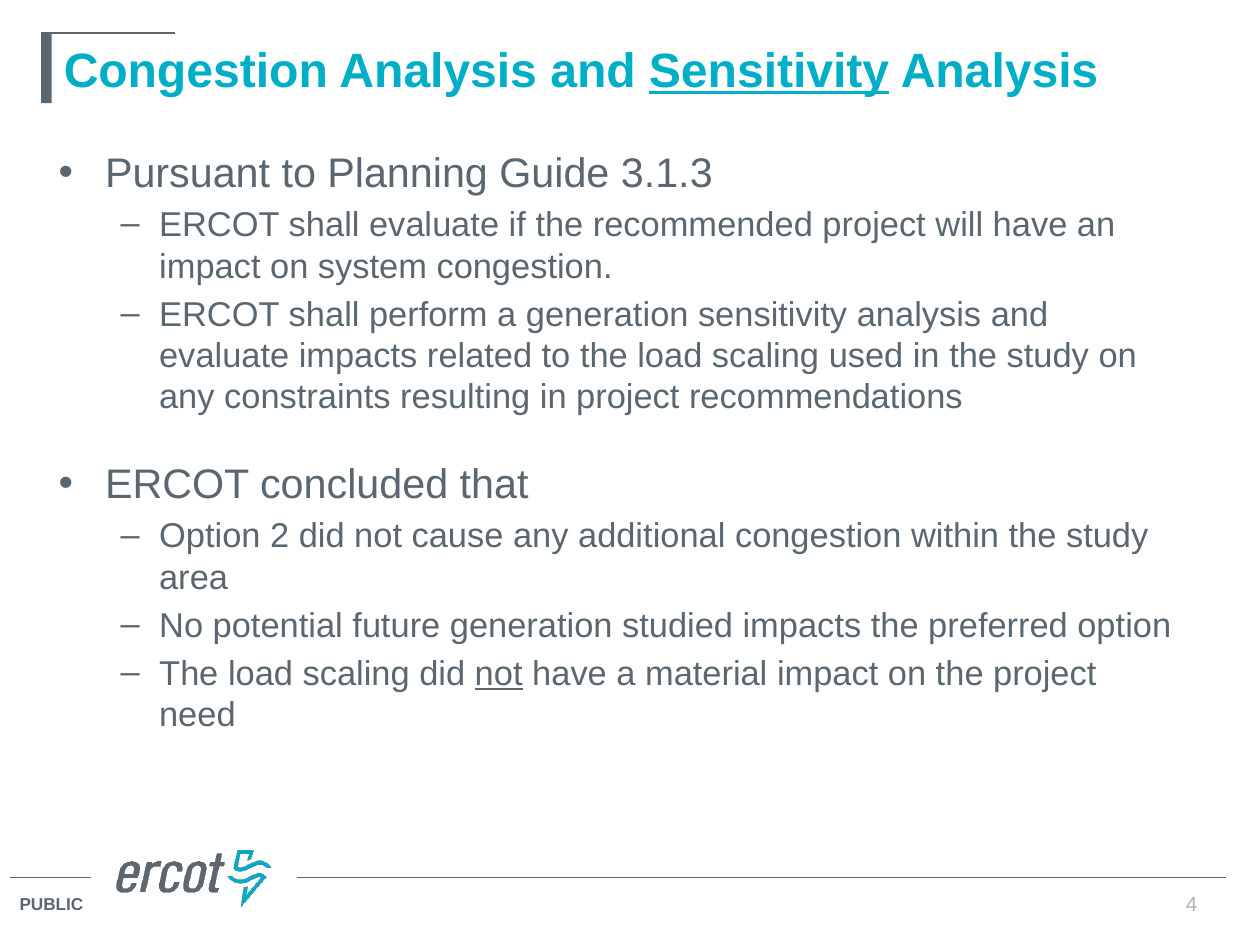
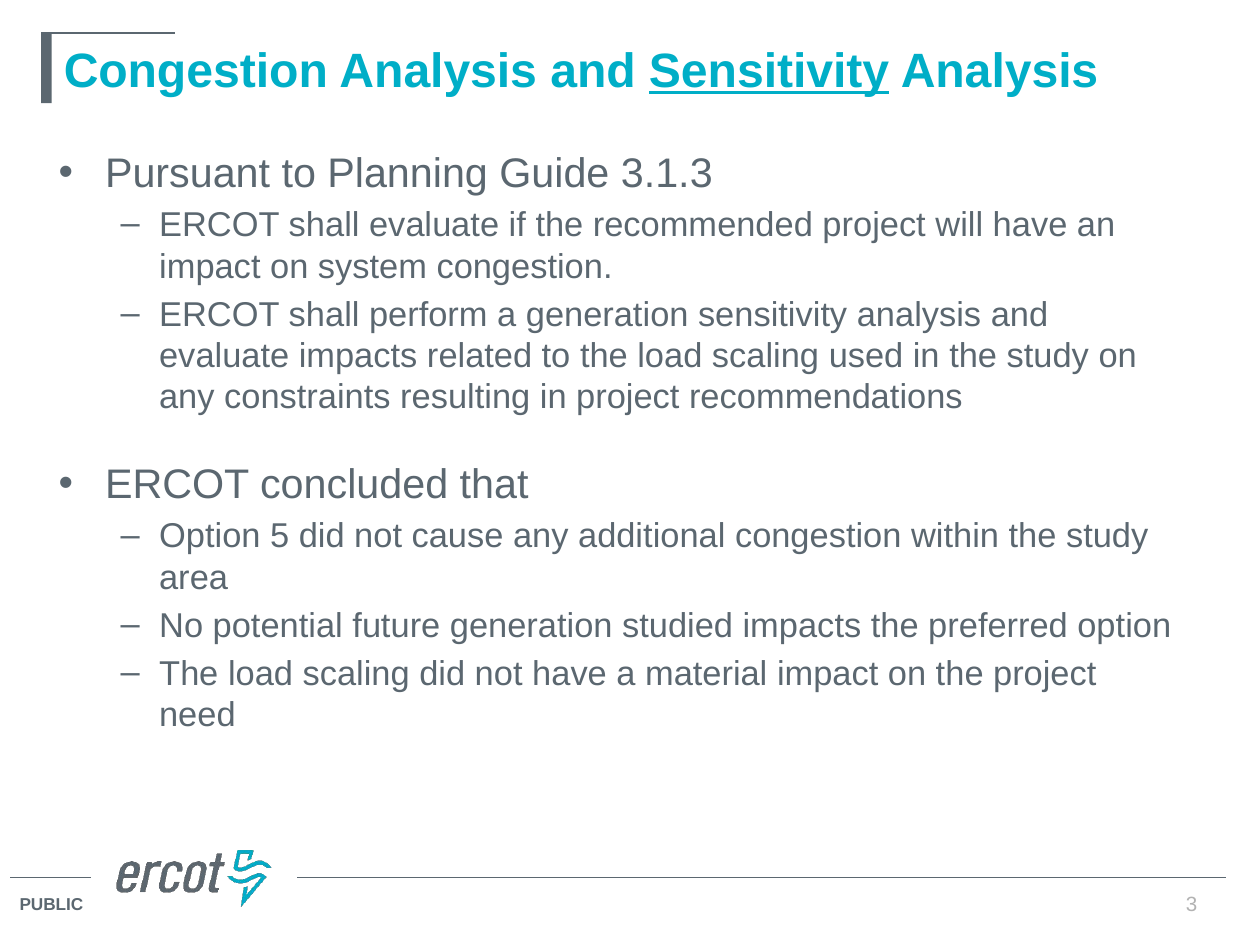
2: 2 -> 5
not at (499, 674) underline: present -> none
4: 4 -> 3
